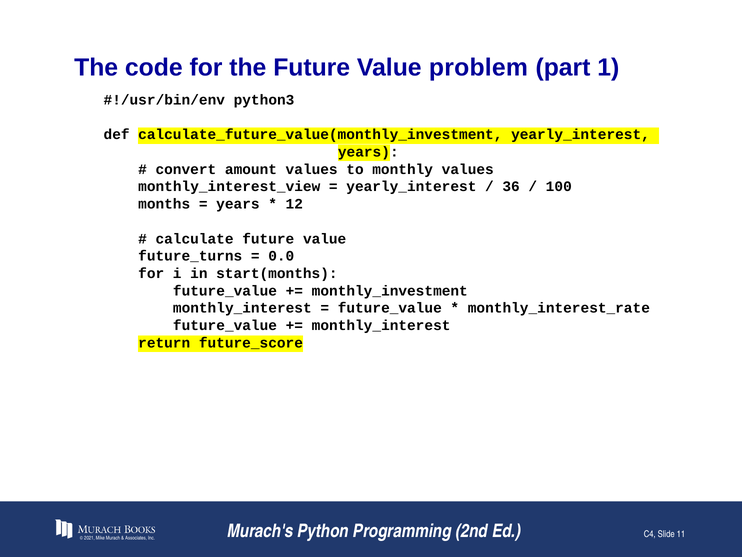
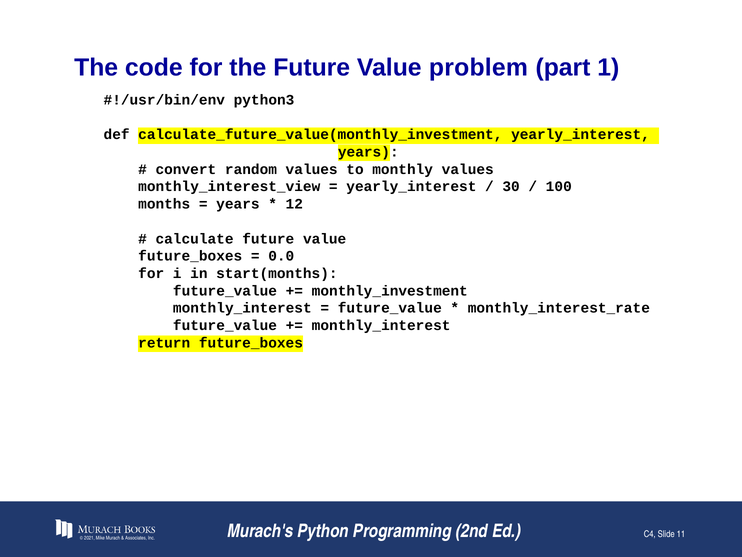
amount: amount -> random
36: 36 -> 30
future_turns at (190, 256): future_turns -> future_boxes
return future_score: future_score -> future_boxes
